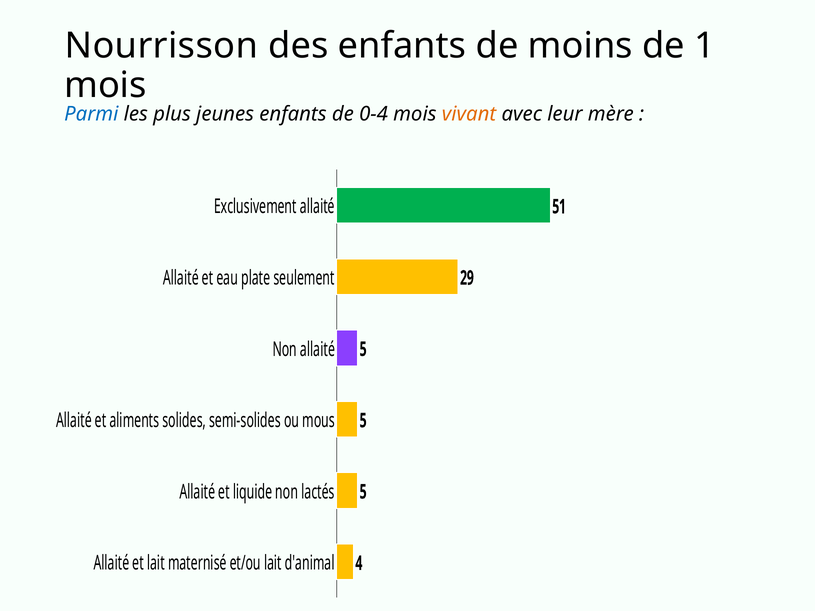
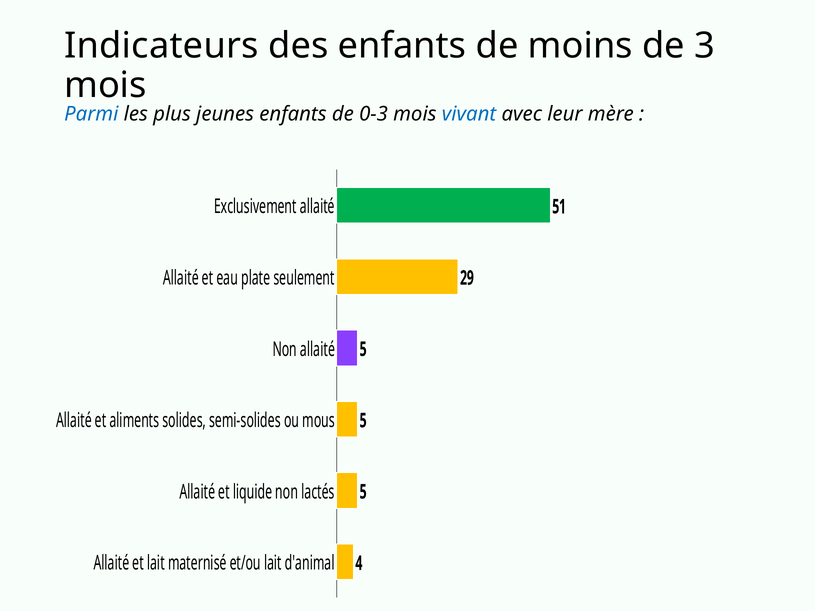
Nourrisson: Nourrisson -> Indicateurs
1: 1 -> 3
0-4: 0-4 -> 0-3
vivant colour: orange -> blue
